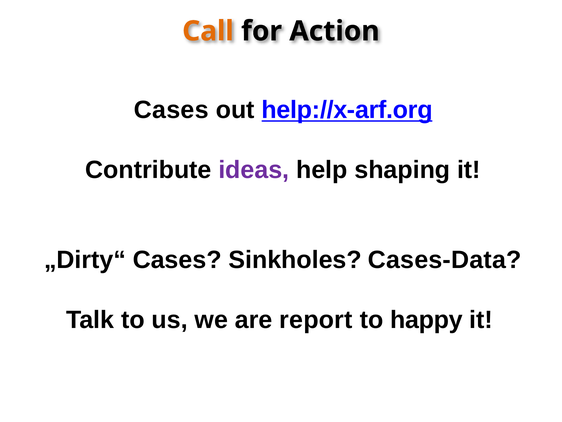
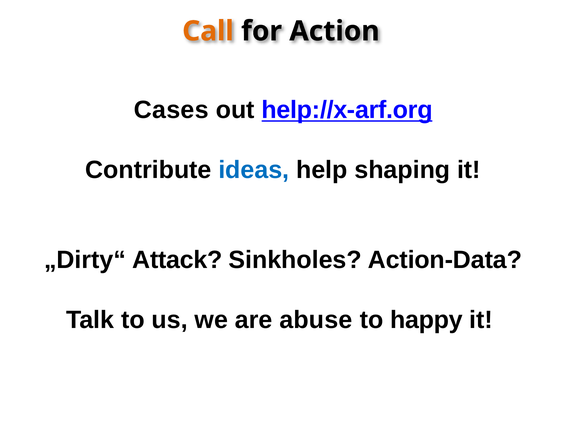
ideas colour: purple -> blue
„Dirty“ Cases: Cases -> Attack
Cases-Data: Cases-Data -> Action-Data
report: report -> abuse
